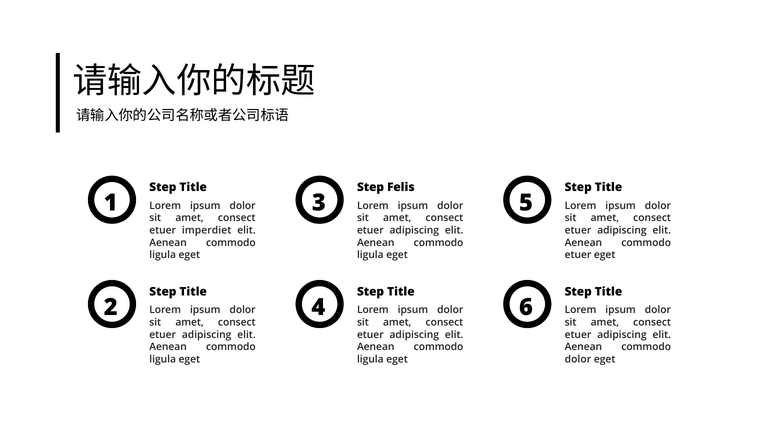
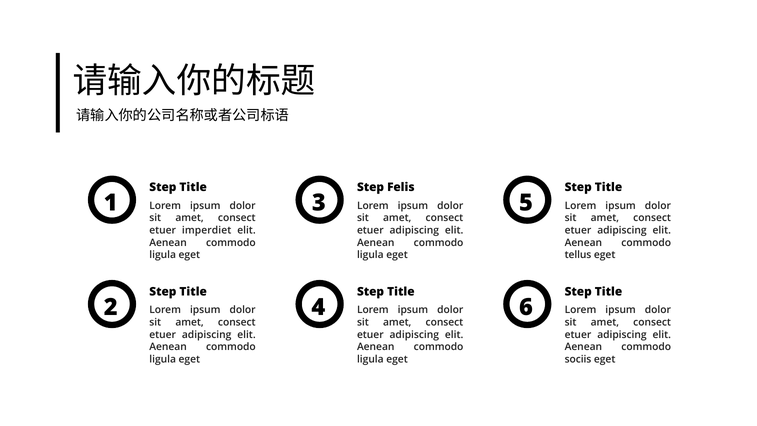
etuer at (578, 255): etuer -> tellus
dolor at (578, 359): dolor -> sociis
